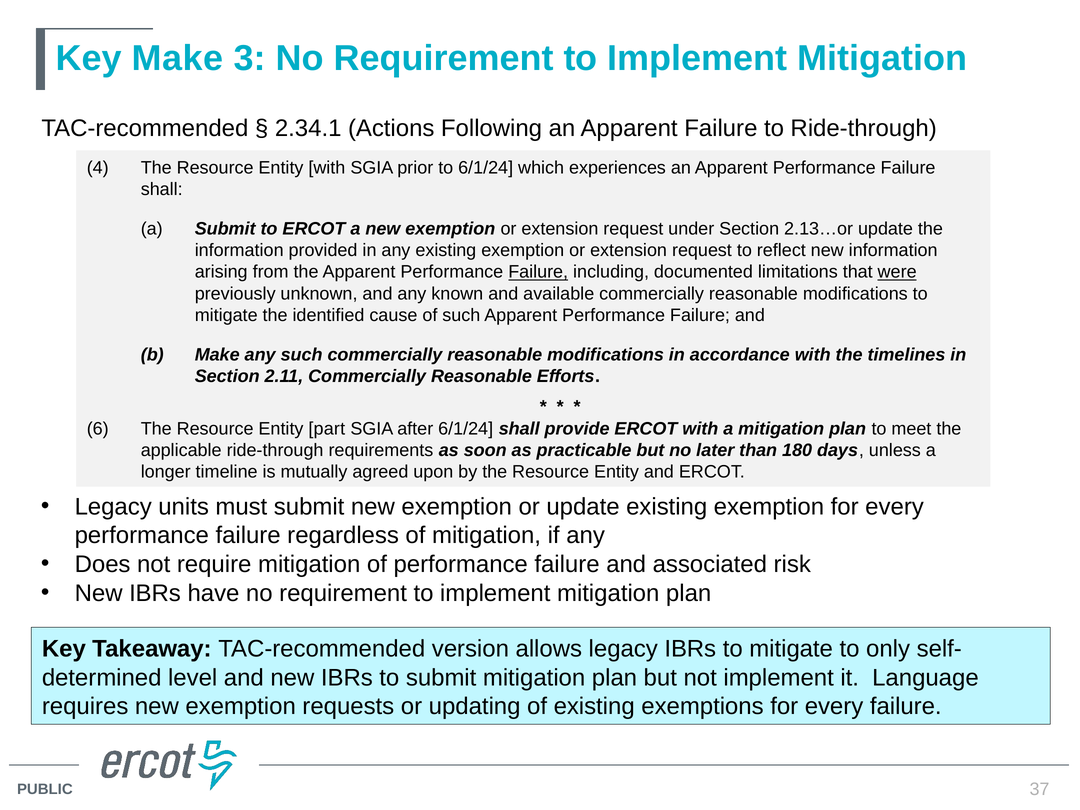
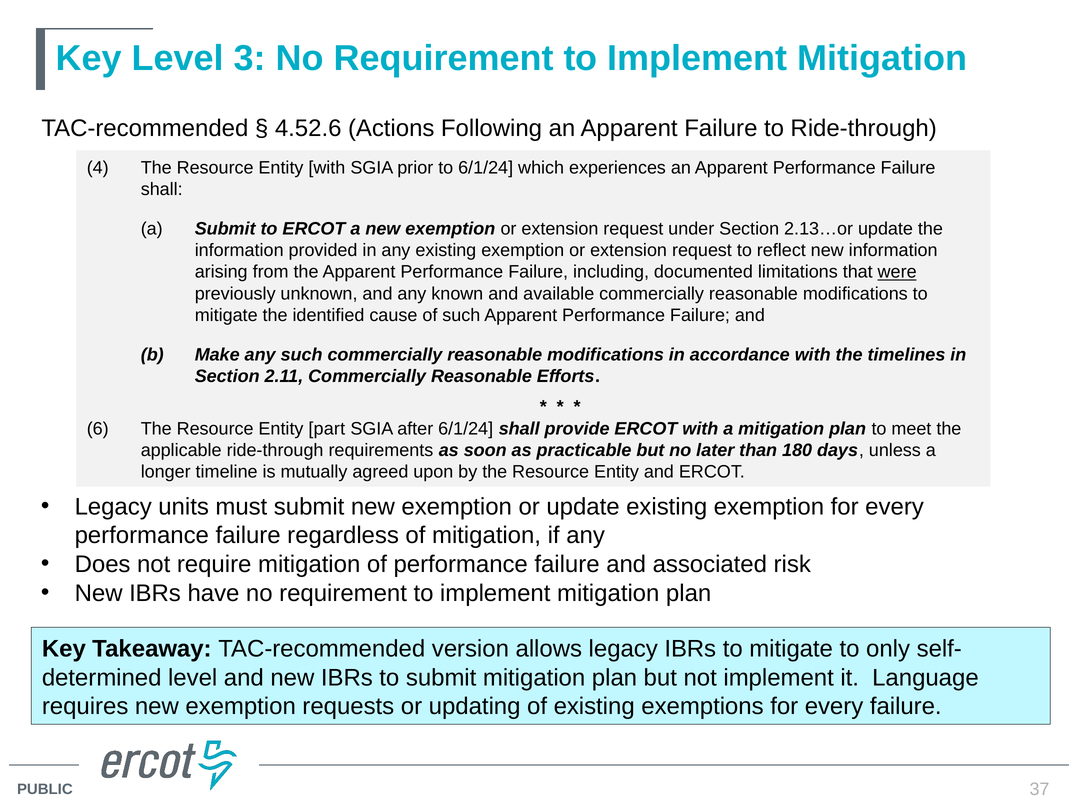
Key Make: Make -> Level
2.34.1: 2.34.1 -> 4.52.6
Failure at (538, 272) underline: present -> none
